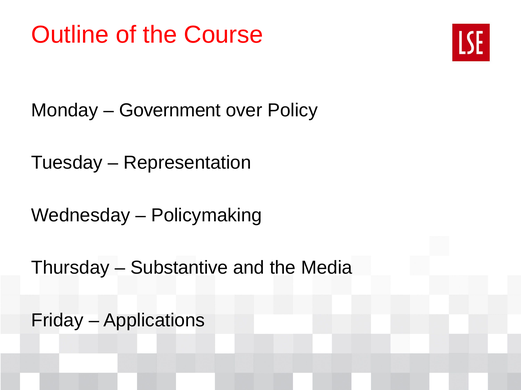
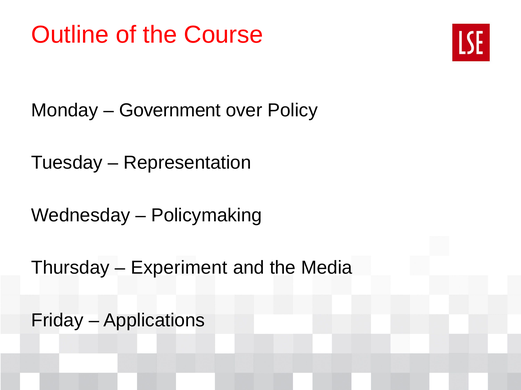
Substantive: Substantive -> Experiment
